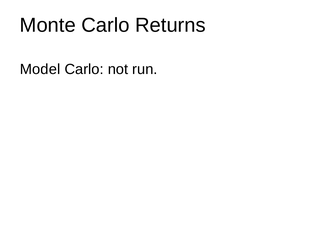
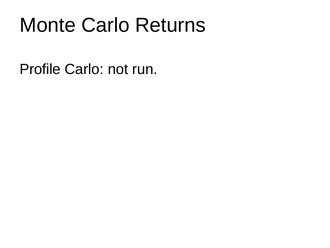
Model: Model -> Profile
